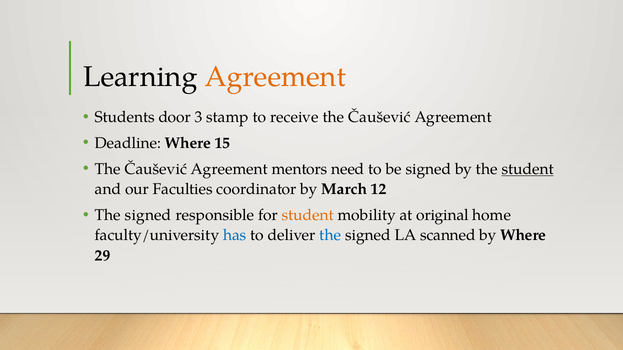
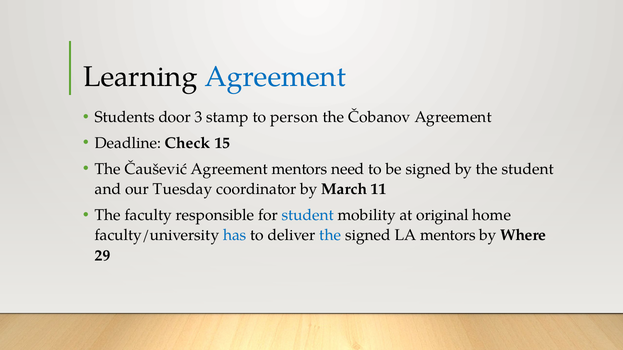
Agreement at (275, 77) colour: orange -> blue
receive: receive -> person
Čaušević at (380, 117): Čaušević -> Čobanov
Deadline Where: Where -> Check
student at (528, 169) underline: present -> none
Faculties: Faculties -> Tuesday
12: 12 -> 11
signed at (148, 215): signed -> faculty
student at (308, 215) colour: orange -> blue
LA scanned: scanned -> mentors
